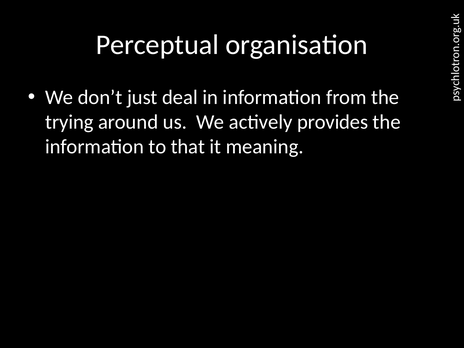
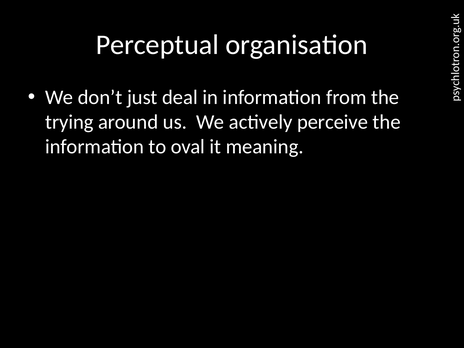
provides: provides -> perceive
that: that -> oval
